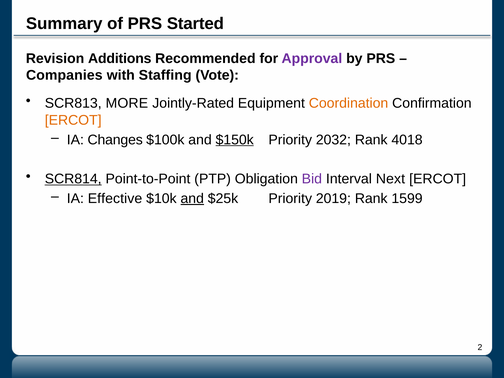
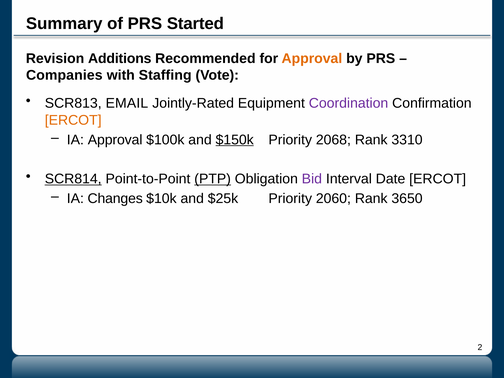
Approval at (312, 58) colour: purple -> orange
MORE: MORE -> EMAIL
Coordination colour: orange -> purple
IA Changes: Changes -> Approval
2032: 2032 -> 2068
4018: 4018 -> 3310
PTP underline: none -> present
Next: Next -> Date
Effective: Effective -> Changes
and at (192, 199) underline: present -> none
2019: 2019 -> 2060
1599: 1599 -> 3650
